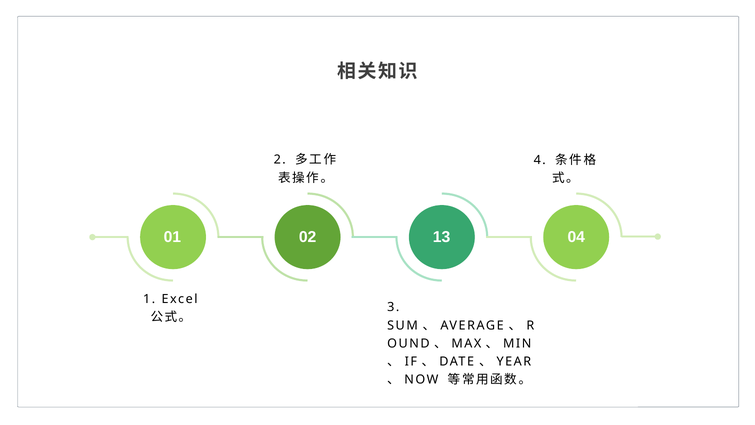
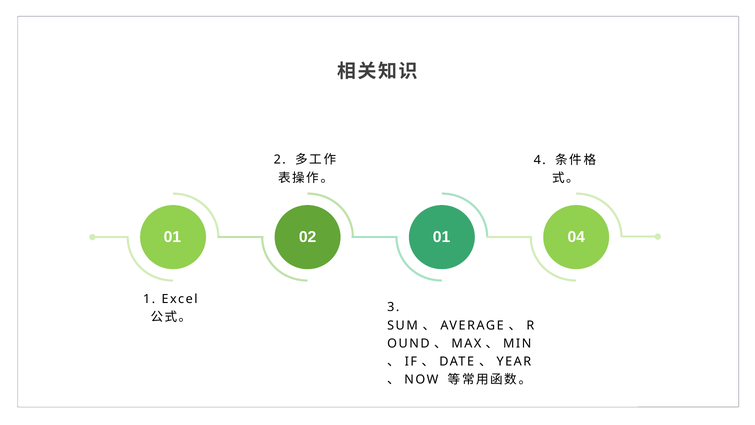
02 13: 13 -> 01
